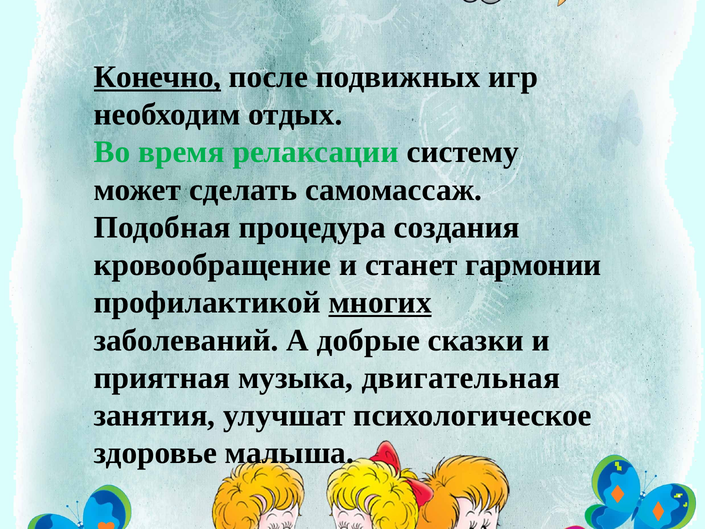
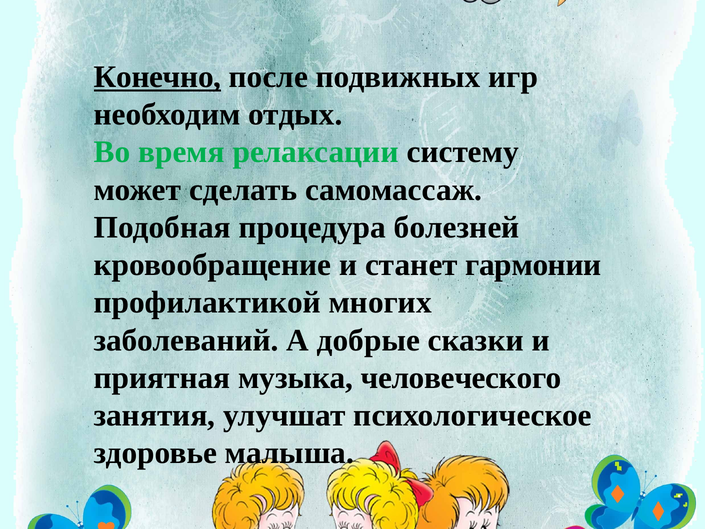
создания: создания -> болезней
многих underline: present -> none
двигательная: двигательная -> человеческого
